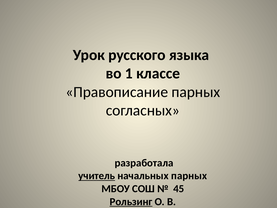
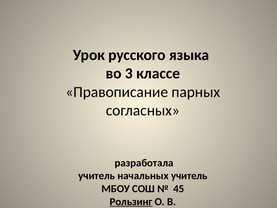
1: 1 -> 3
учитель at (97, 176) underline: present -> none
начальных парных: парных -> учитель
